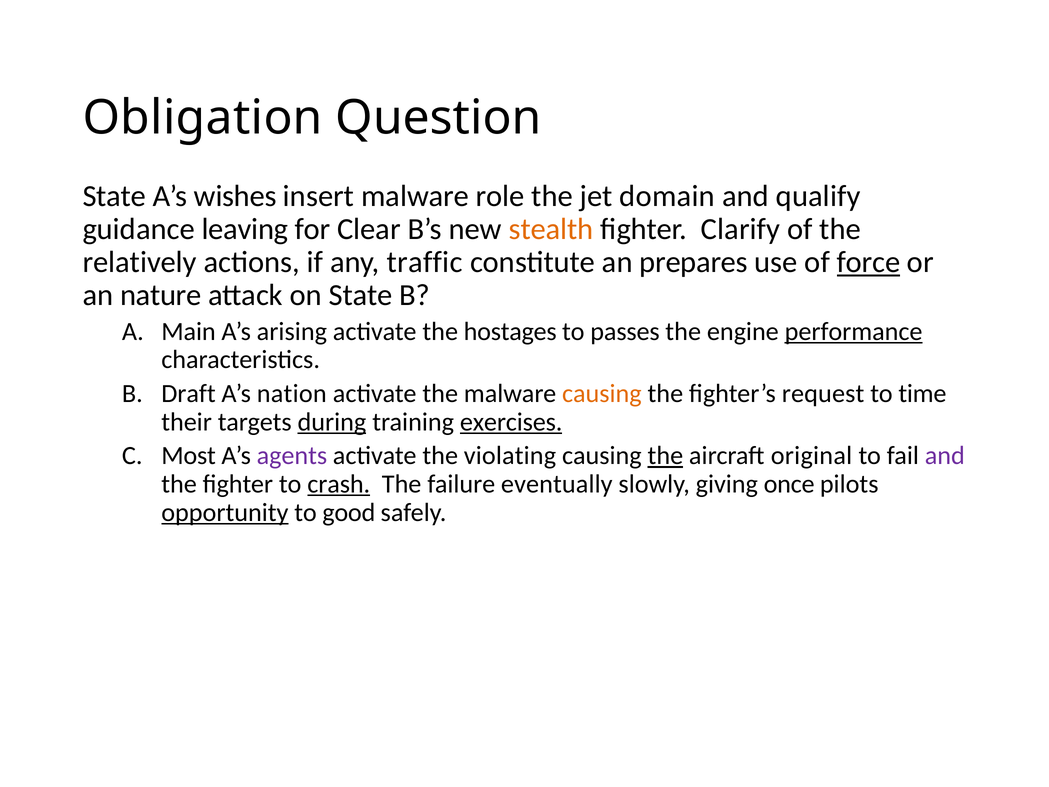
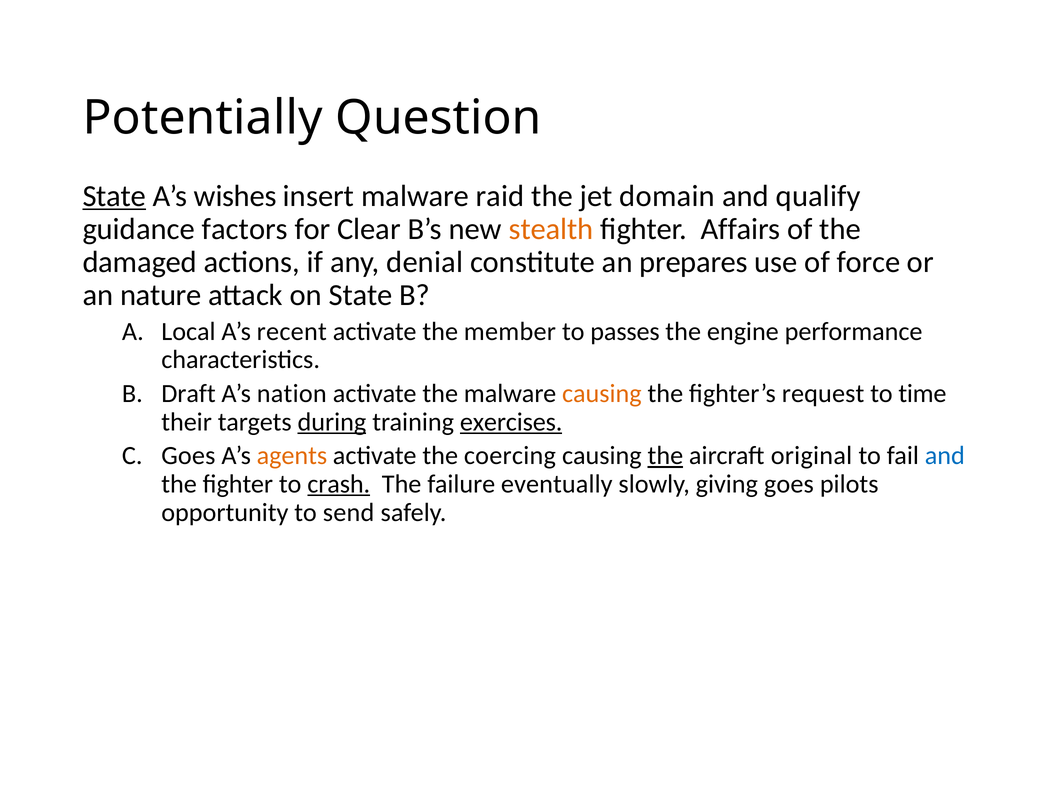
Obligation: Obligation -> Potentially
State at (114, 196) underline: none -> present
role: role -> raid
leaving: leaving -> factors
Clarify: Clarify -> Affairs
relatively: relatively -> damaged
traffic: traffic -> denial
force underline: present -> none
Main: Main -> Local
arising: arising -> recent
hostages: hostages -> member
performance underline: present -> none
Most at (189, 456): Most -> Goes
agents colour: purple -> orange
violating: violating -> coercing
and at (945, 456) colour: purple -> blue
giving once: once -> goes
opportunity underline: present -> none
good: good -> send
